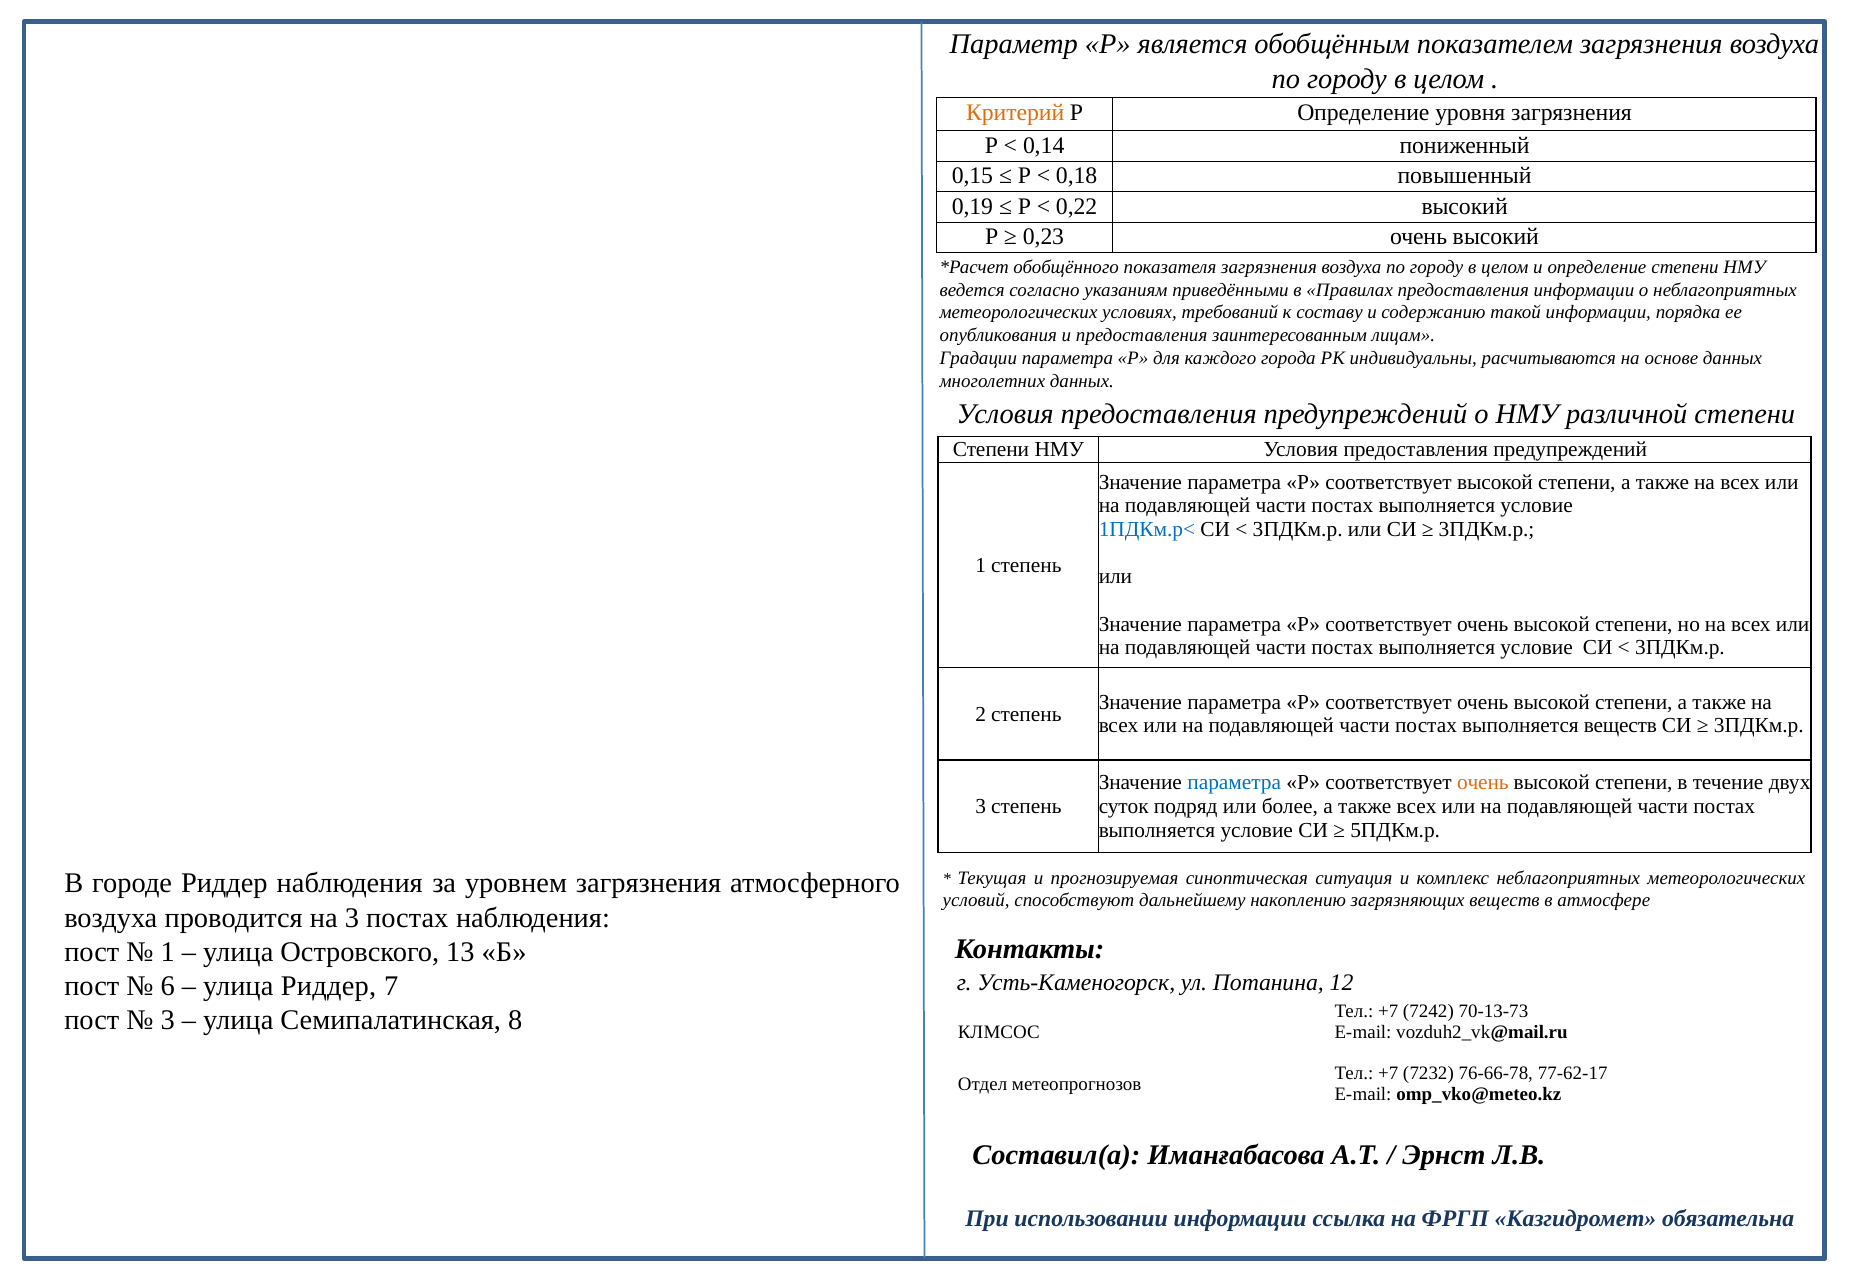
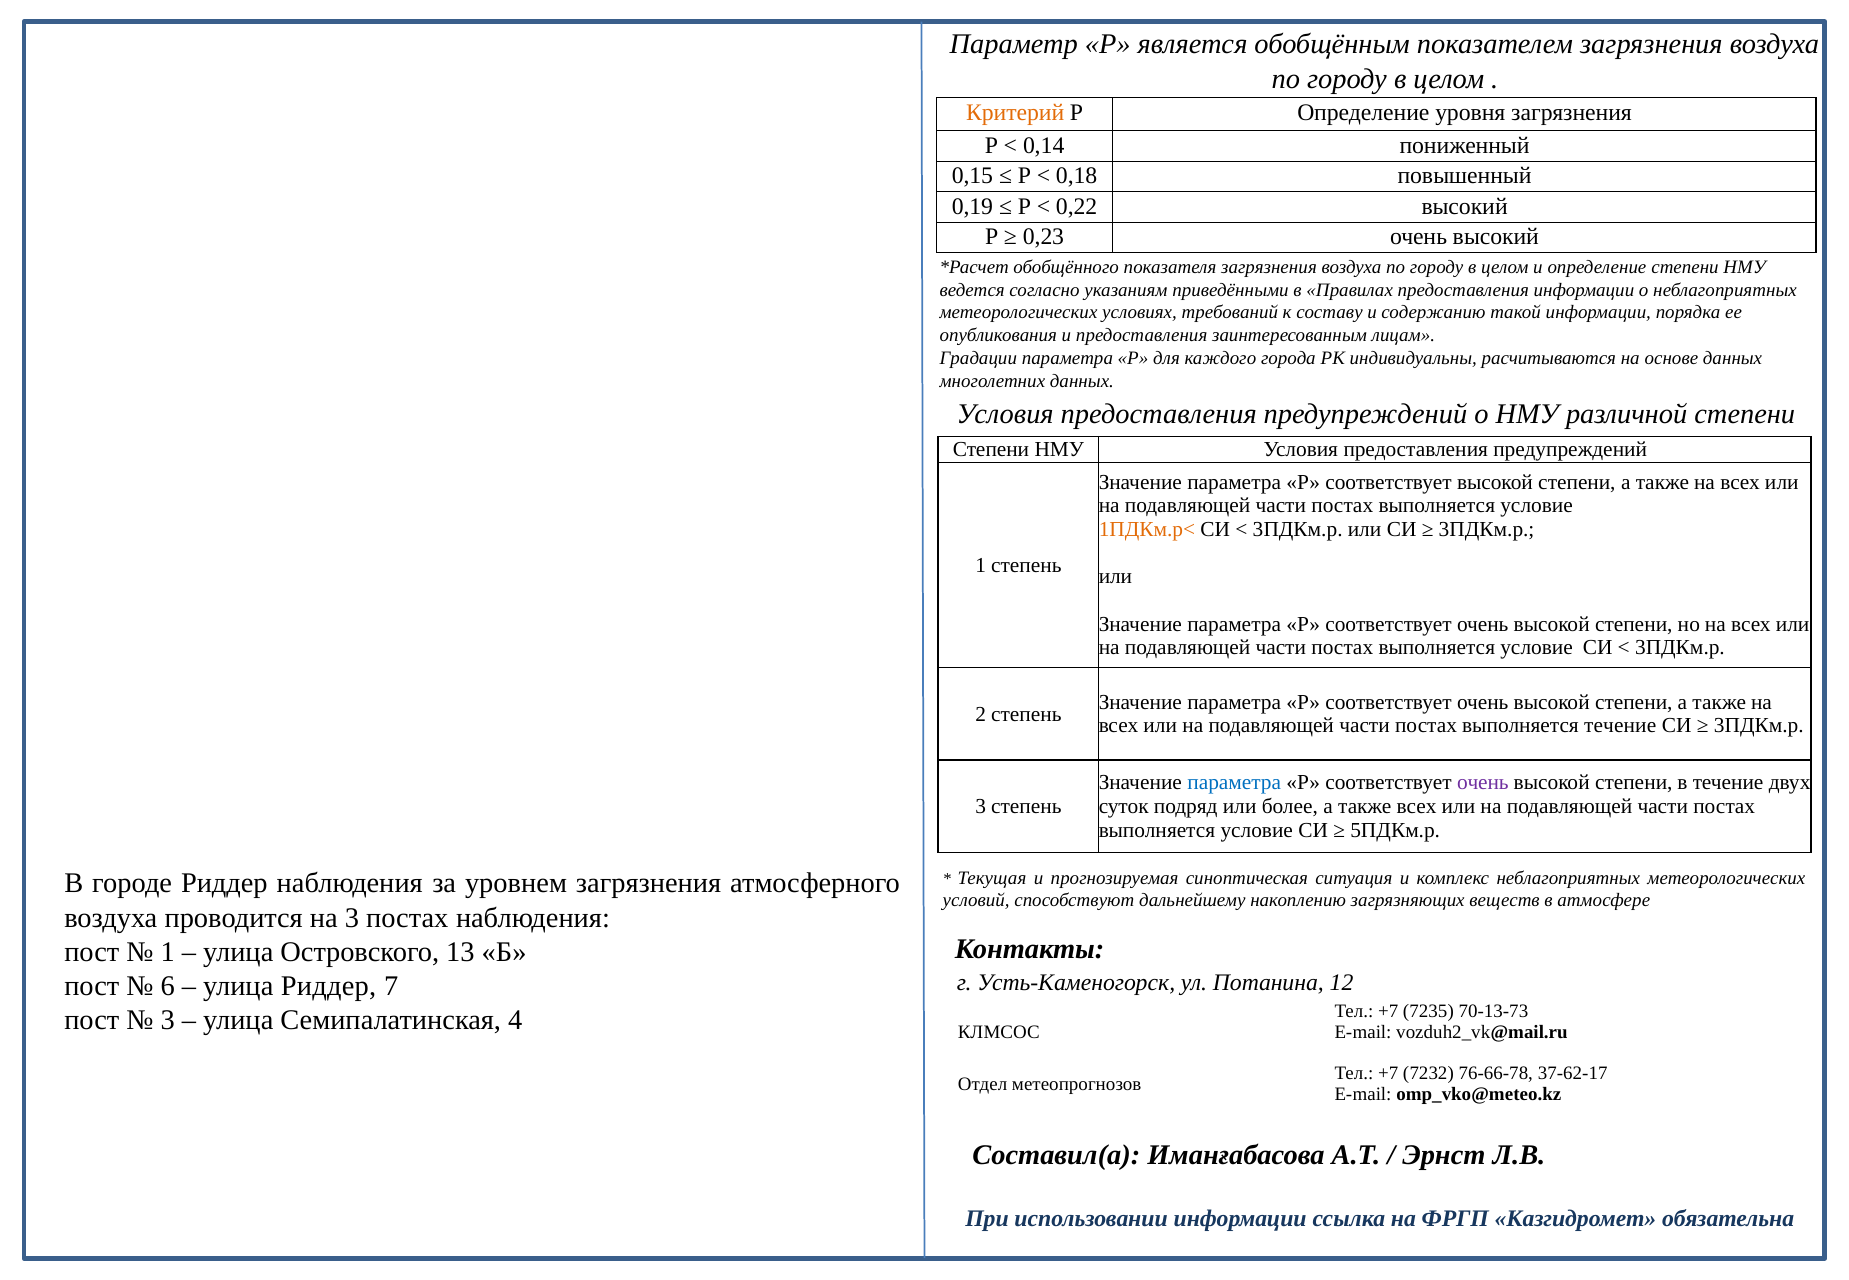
1ПДКм.р< colour: blue -> orange
выполняется веществ: веществ -> течение
очень at (1483, 783) colour: orange -> purple
7242: 7242 -> 7235
8: 8 -> 4
77-62-17: 77-62-17 -> 37-62-17
